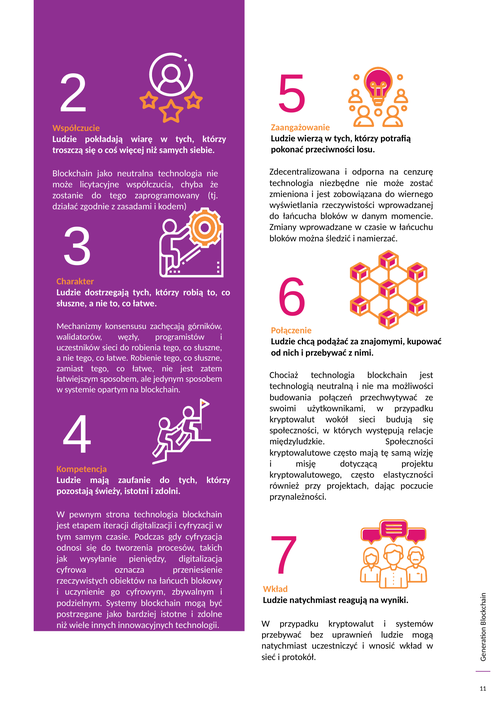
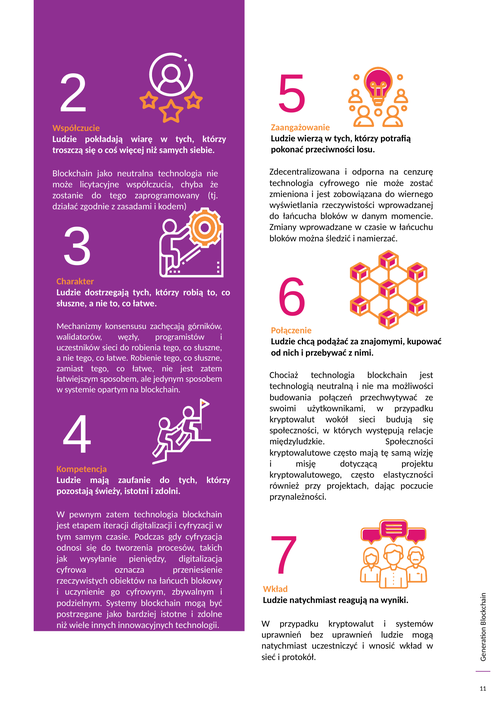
niezbędne: niezbędne -> cyfrowego
pewnym strona: strona -> zatem
przebywać at (281, 636): przebywać -> uprawnień
